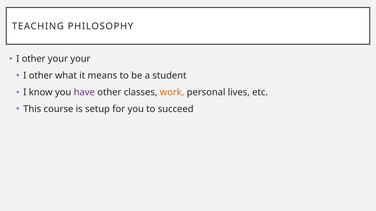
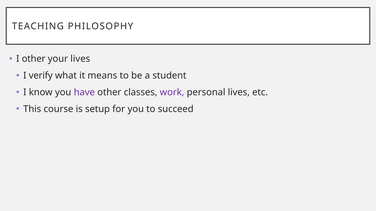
your your: your -> lives
other at (41, 76): other -> verify
work colour: orange -> purple
